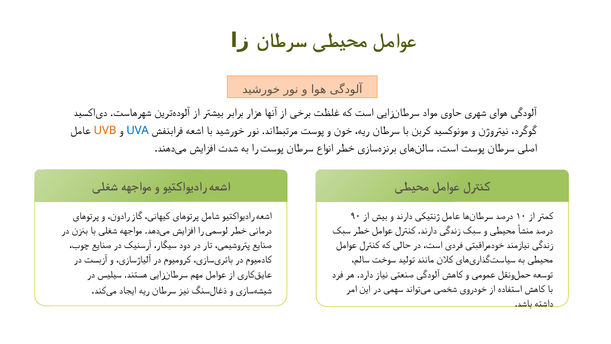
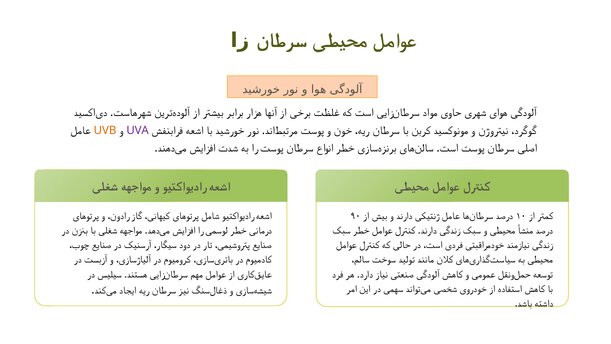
UVA colour: blue -> purple
